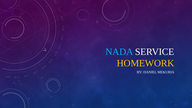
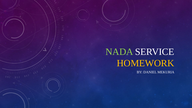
NADA colour: light blue -> light green
